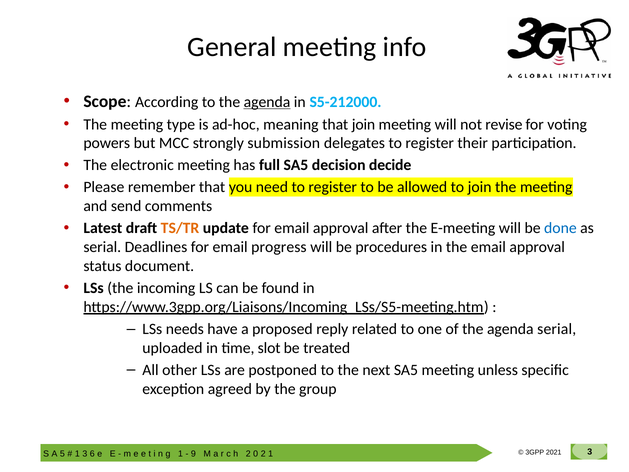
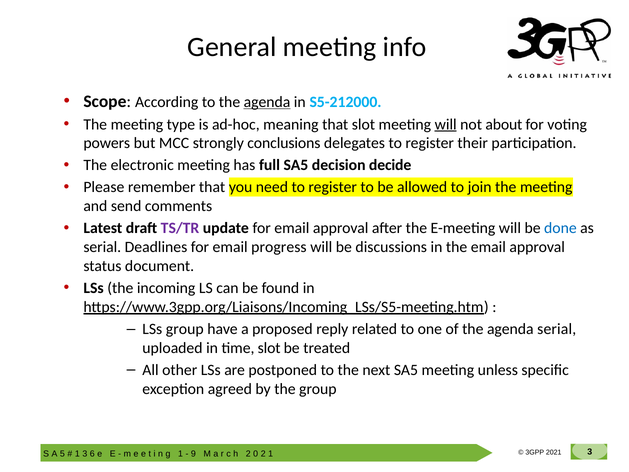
that join: join -> slot
will at (446, 124) underline: none -> present
revise: revise -> about
submission: submission -> conclusions
TS/TR colour: orange -> purple
procedures: procedures -> discussions
LSs needs: needs -> group
